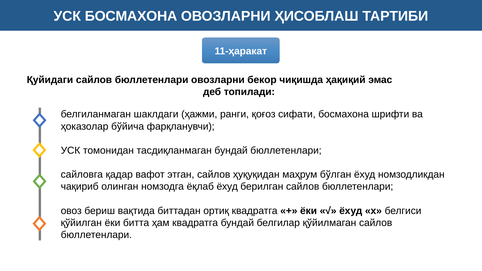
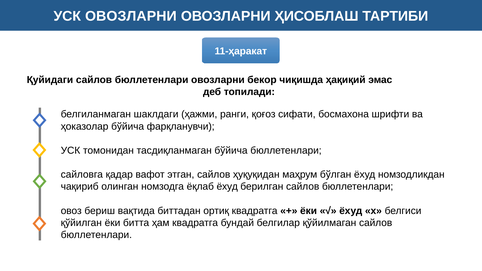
УСК БОСМАХОНА: БОСМАХОНА -> ОВОЗЛАРНИ
тасдиқланмаган бундай: бундай -> бўйича
